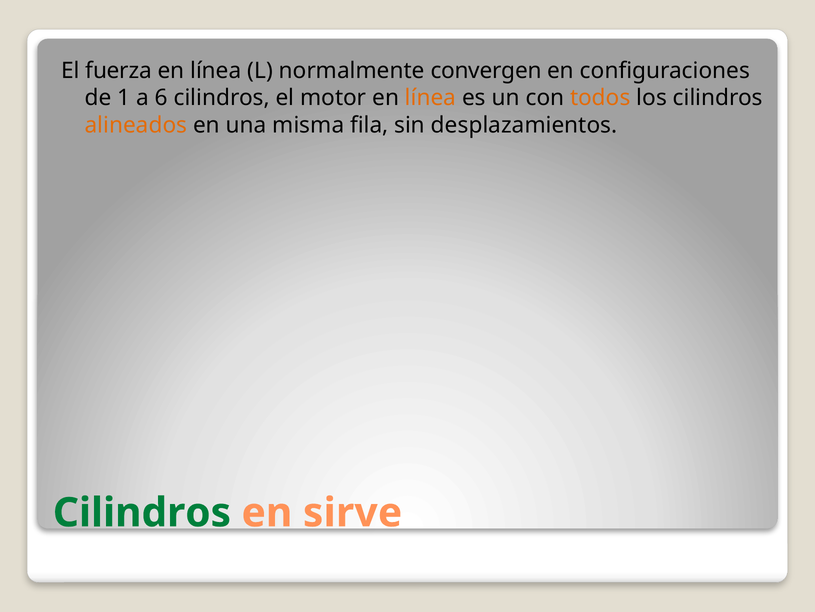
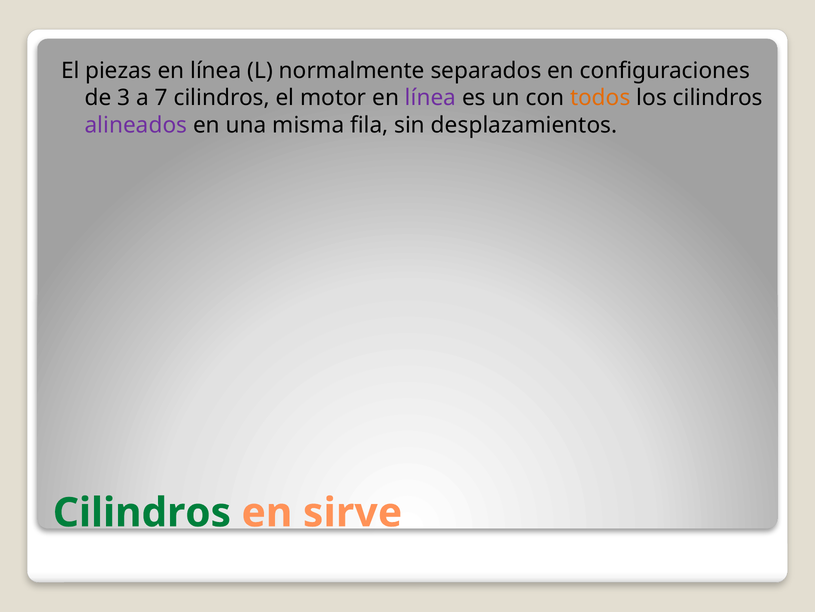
fuerza: fuerza -> piezas
convergen: convergen -> separados
1: 1 -> 3
6: 6 -> 7
línea at (431, 98) colour: orange -> purple
alineados colour: orange -> purple
